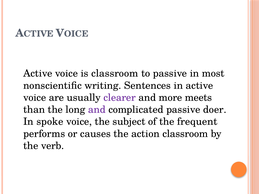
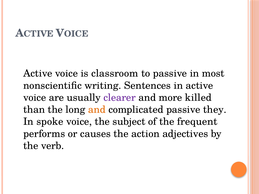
meets: meets -> killed
and at (97, 110) colour: purple -> orange
doer: doer -> they
action classroom: classroom -> adjectives
